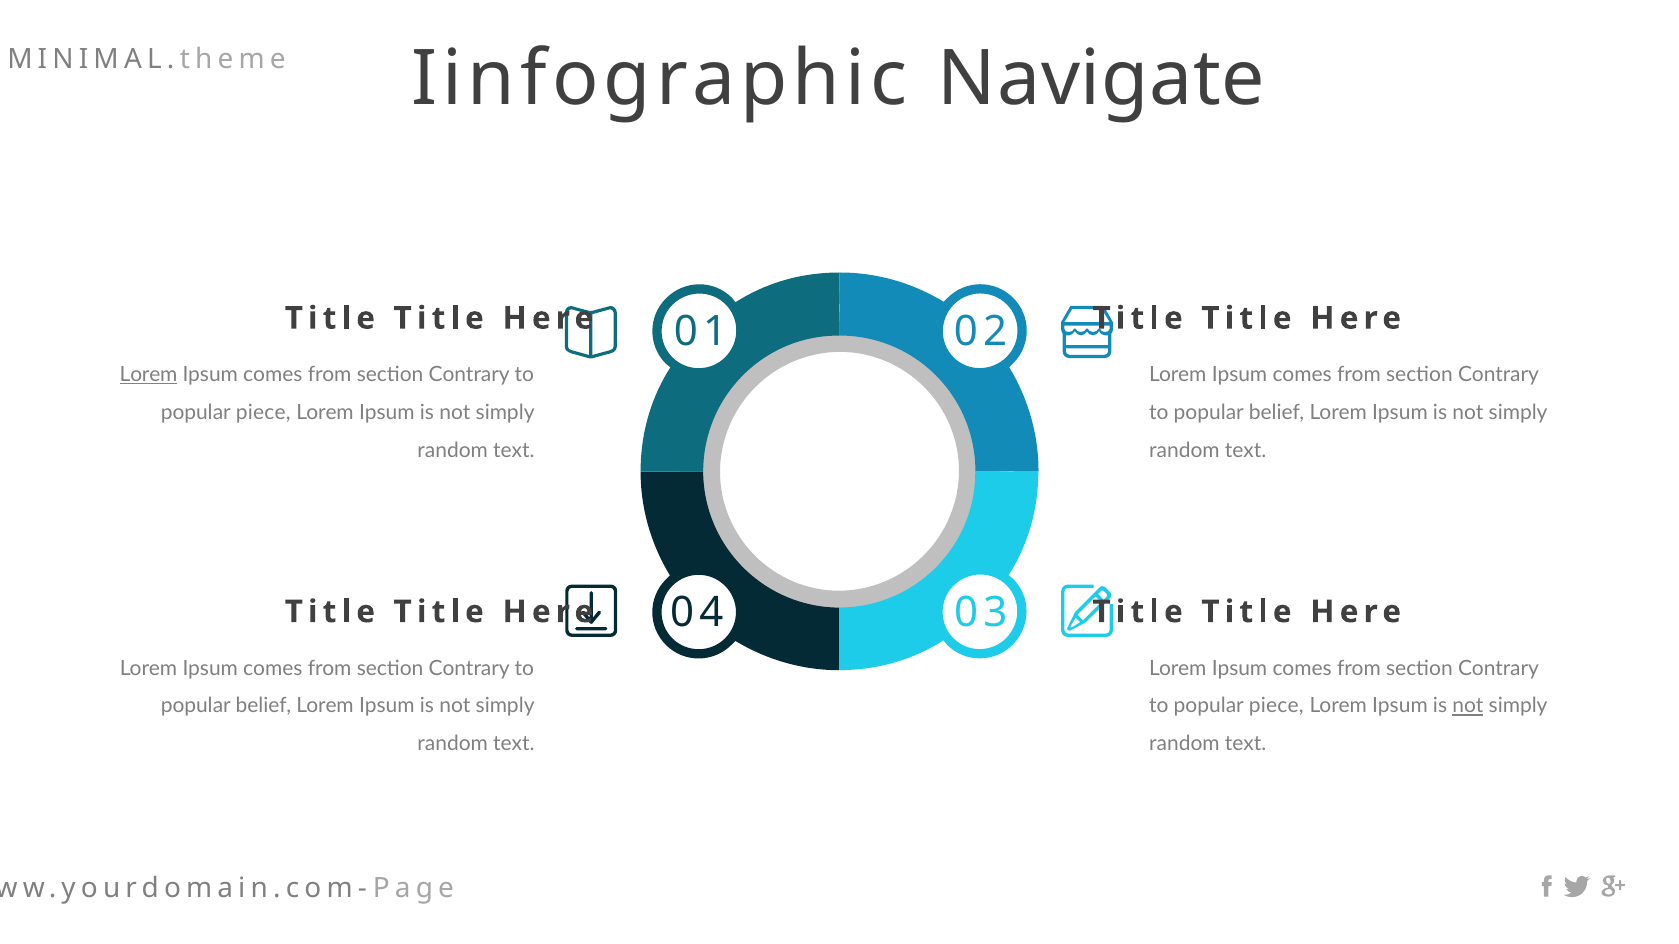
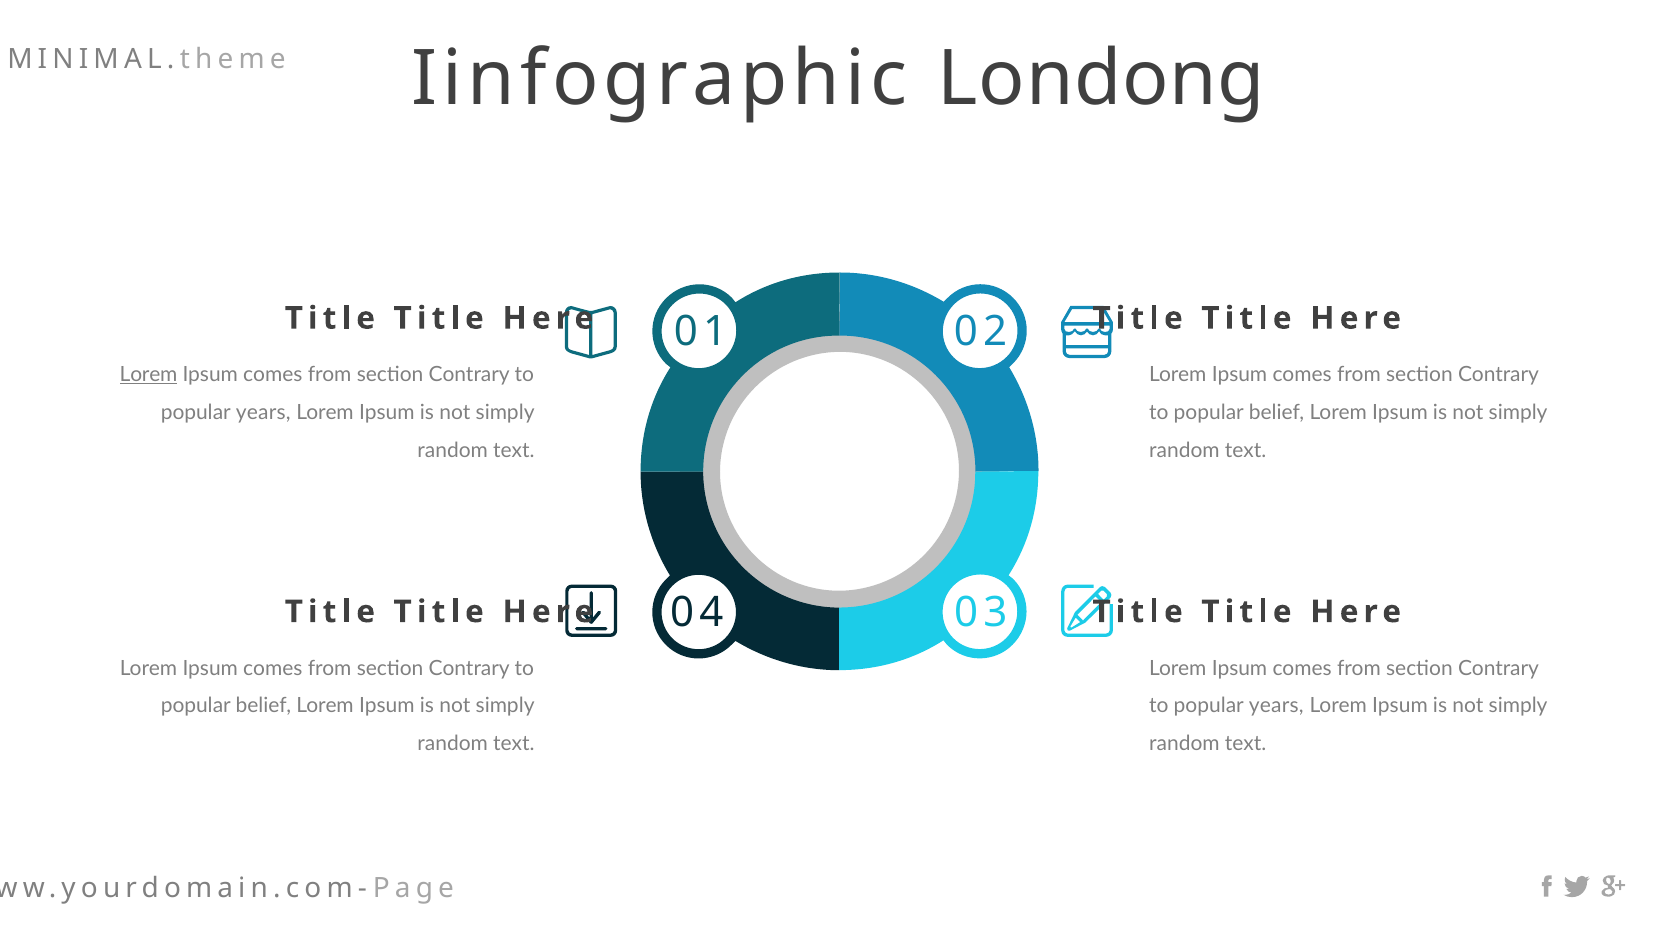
Navigate: Navigate -> Londong
piece at (263, 413): piece -> years
piece at (1276, 706): piece -> years
not at (1468, 706) underline: present -> none
